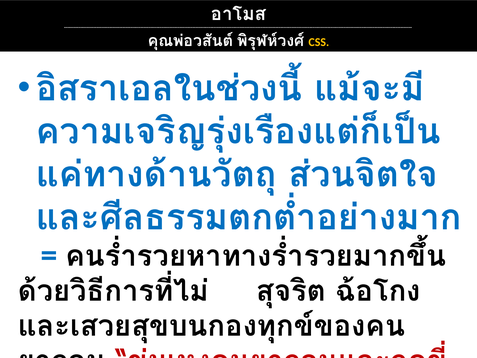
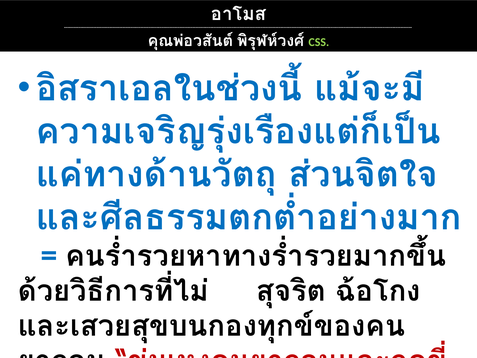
CSS colour: yellow -> light green
